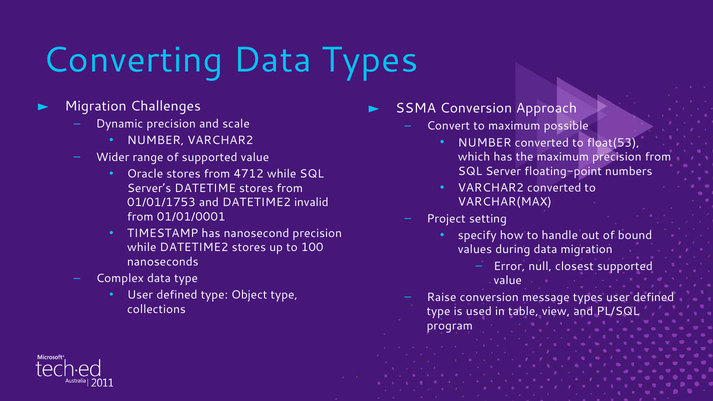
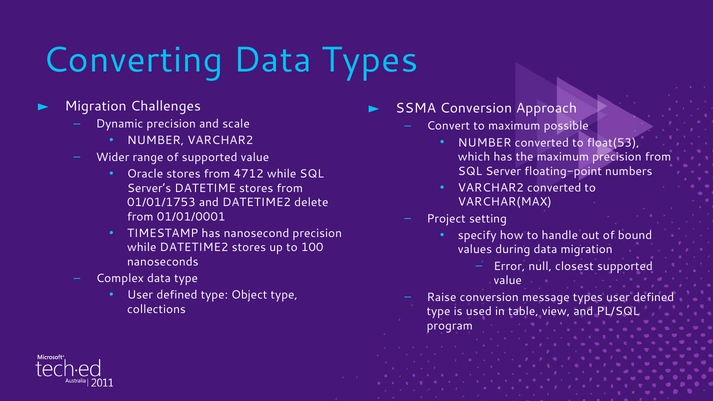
invalid: invalid -> delete
